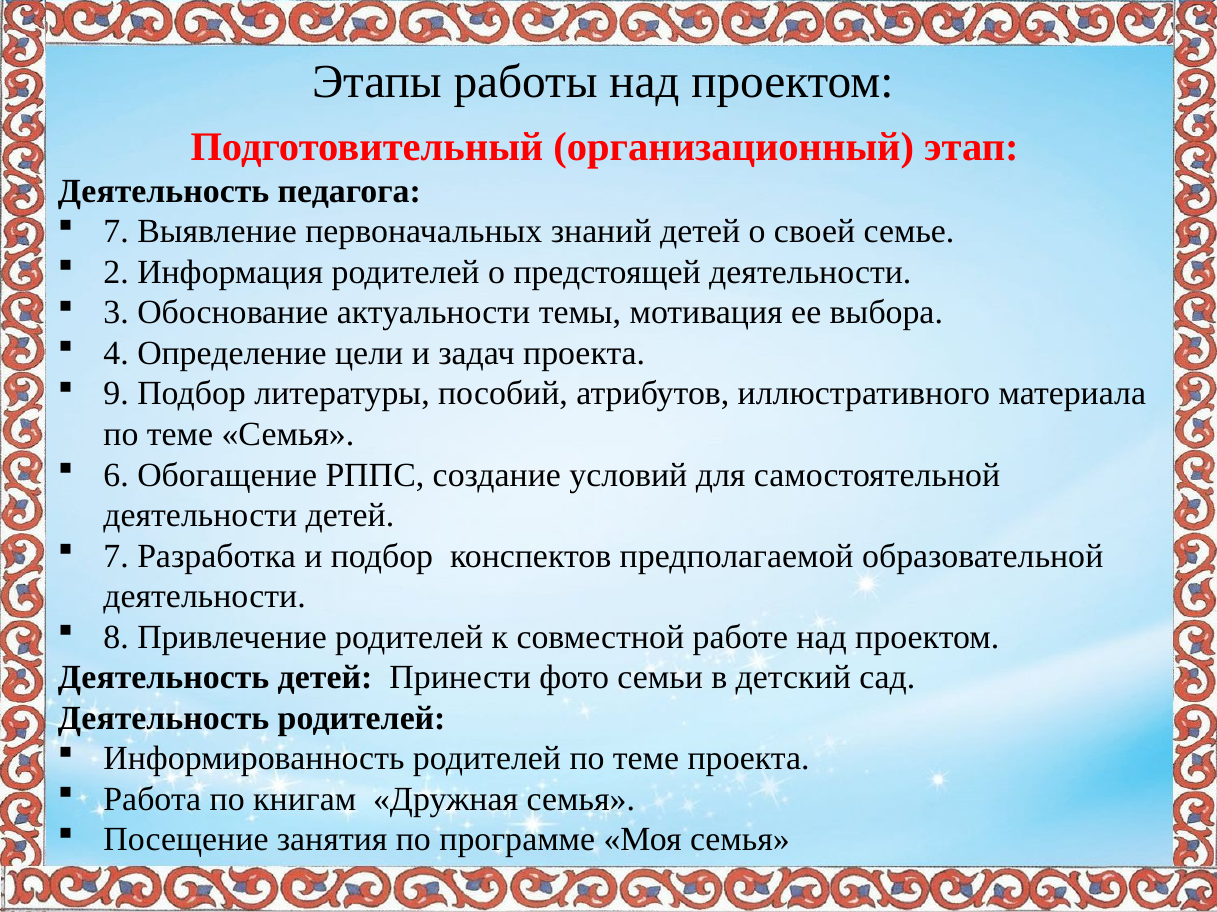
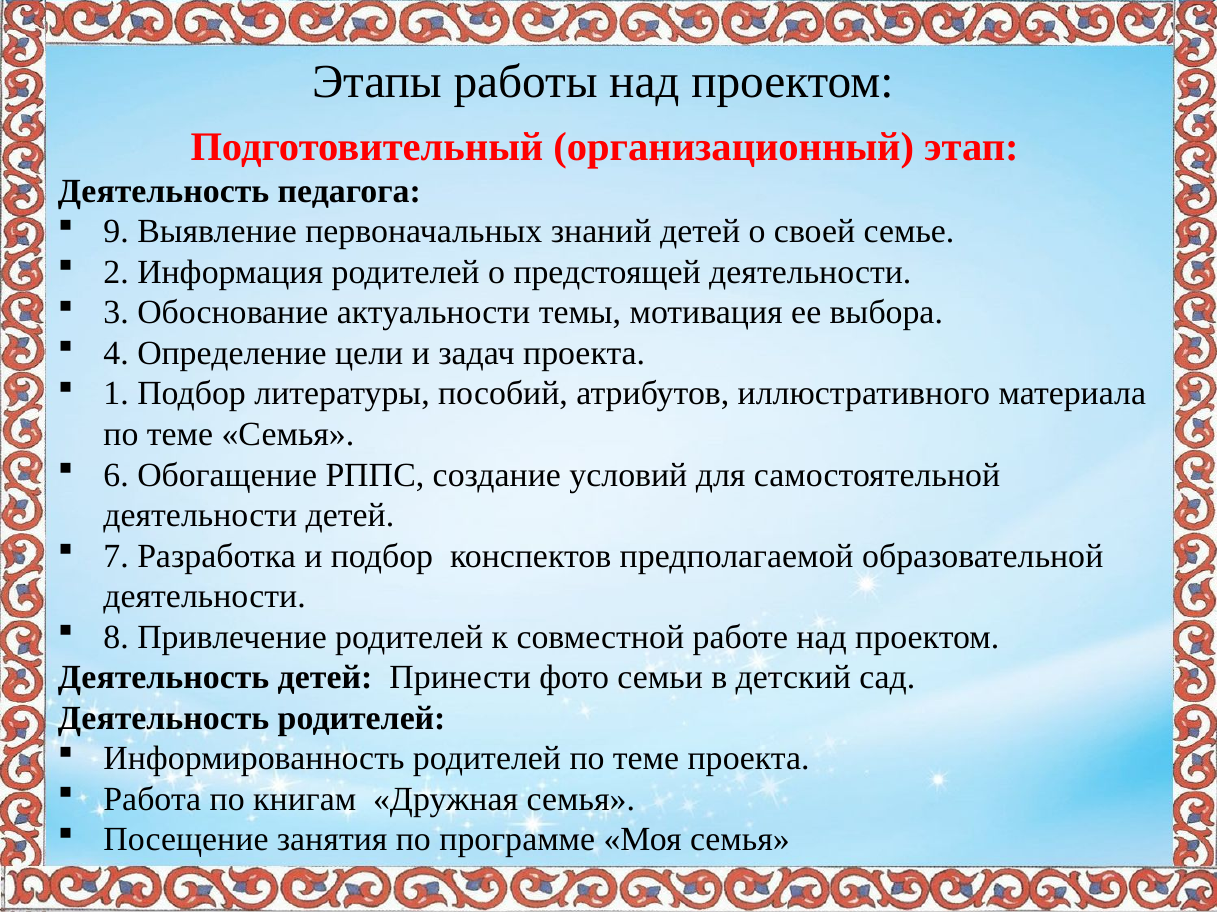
7 at (116, 232): 7 -> 9
9: 9 -> 1
